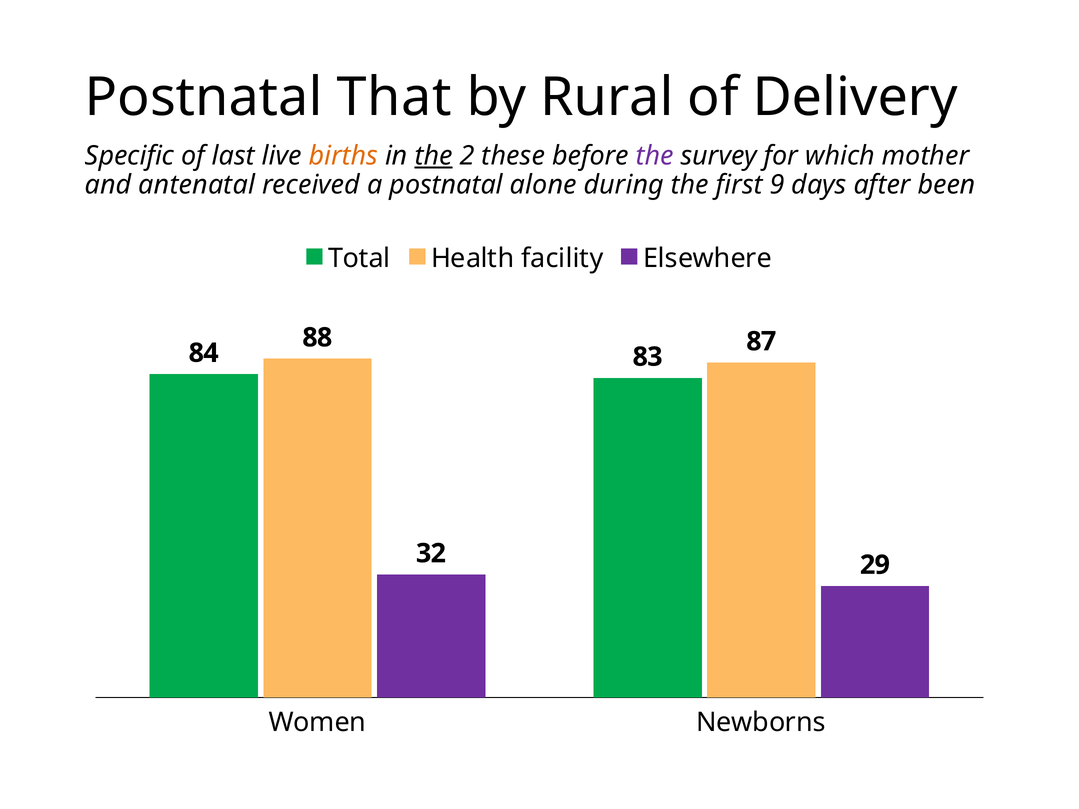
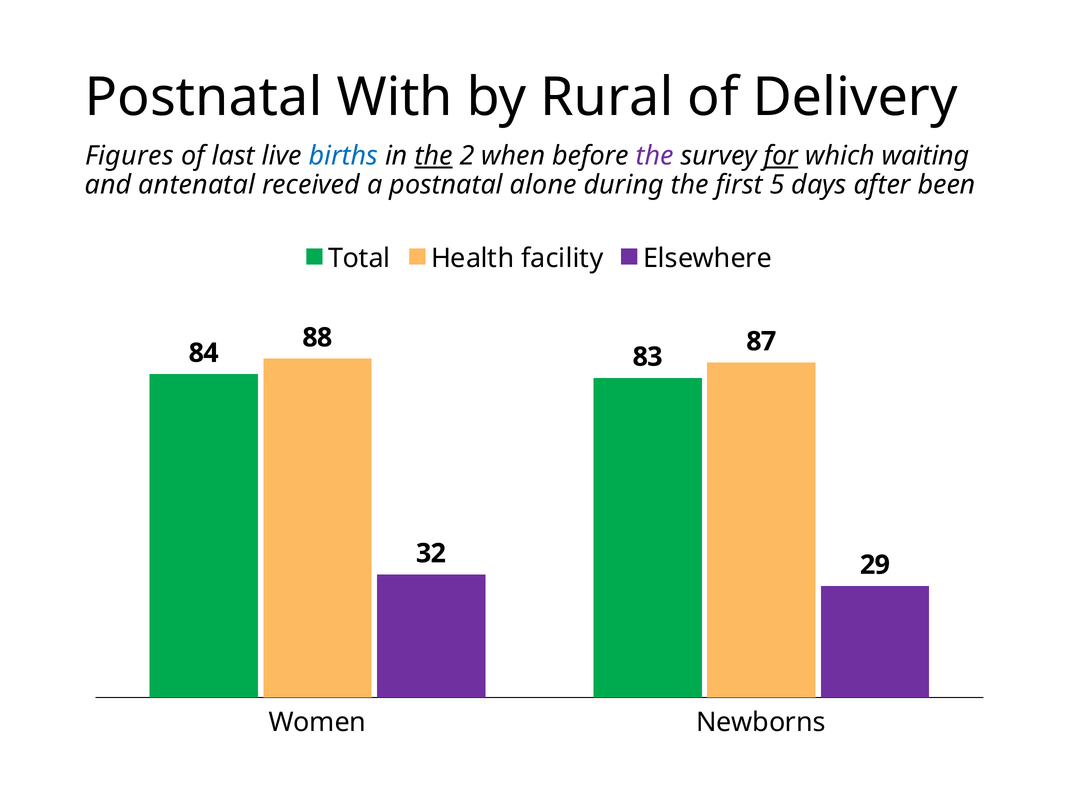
That: That -> With
Specific: Specific -> Figures
births colour: orange -> blue
these: these -> when
for underline: none -> present
mother: mother -> waiting
9: 9 -> 5
